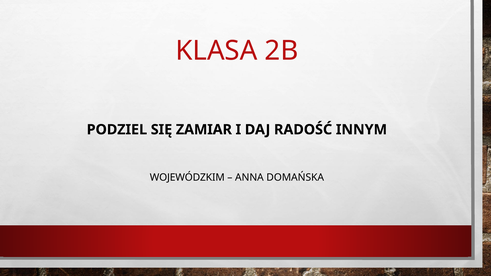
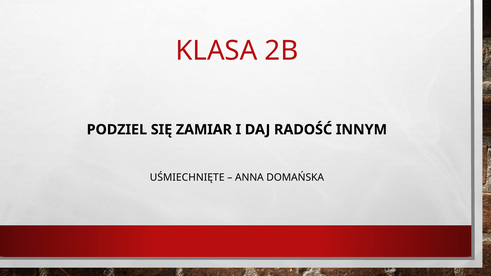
WOJEWÓDZKIM: WOJEWÓDZKIM -> UŚMIECHNIĘTE
